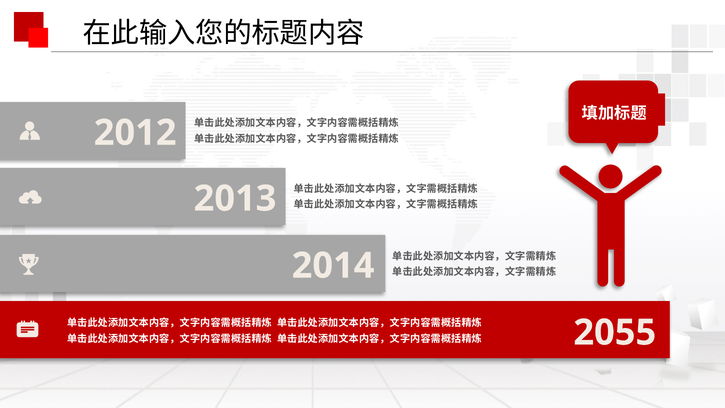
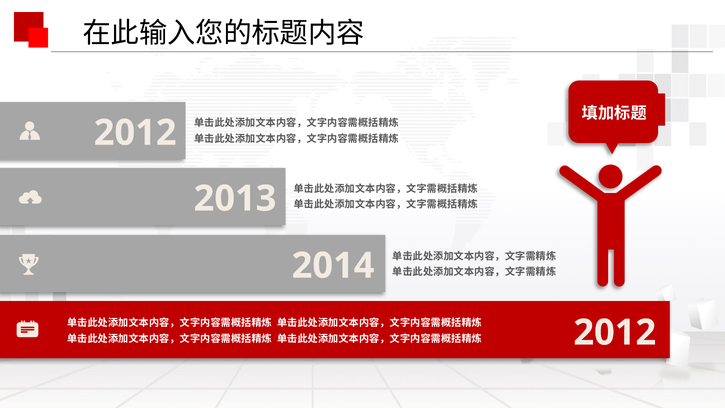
2055 at (615, 332): 2055 -> 2012
